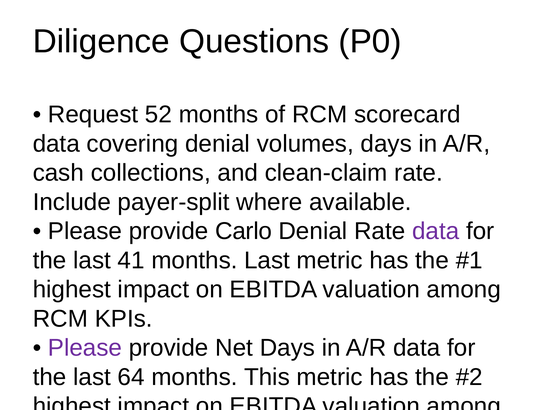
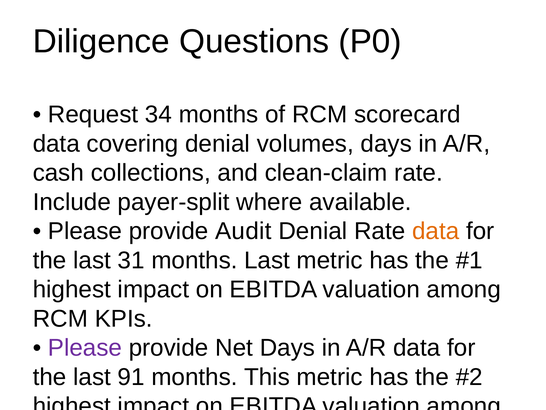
52: 52 -> 34
Carlo: Carlo -> Audit
data at (436, 231) colour: purple -> orange
41: 41 -> 31
64: 64 -> 91
